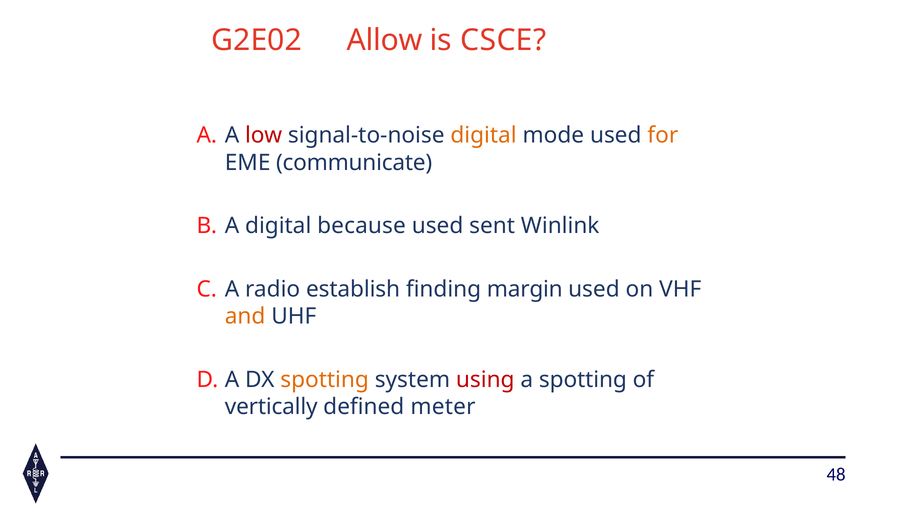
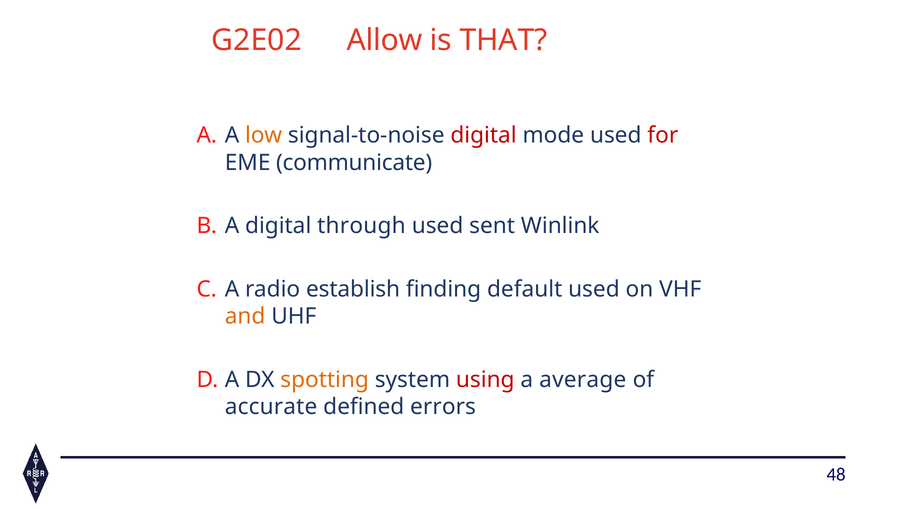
CSCE: CSCE -> THAT
low colour: red -> orange
digital at (484, 136) colour: orange -> red
for colour: orange -> red
because: because -> through
margin: margin -> default
a spotting: spotting -> average
vertically: vertically -> accurate
meter: meter -> errors
